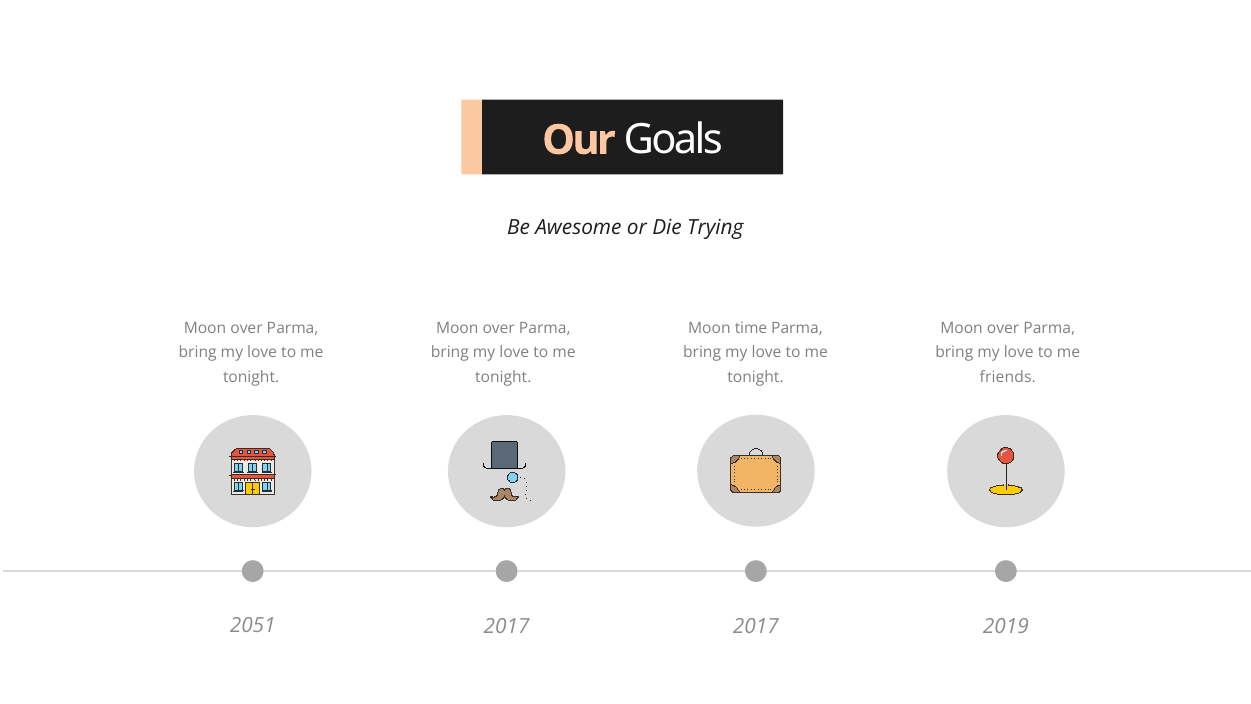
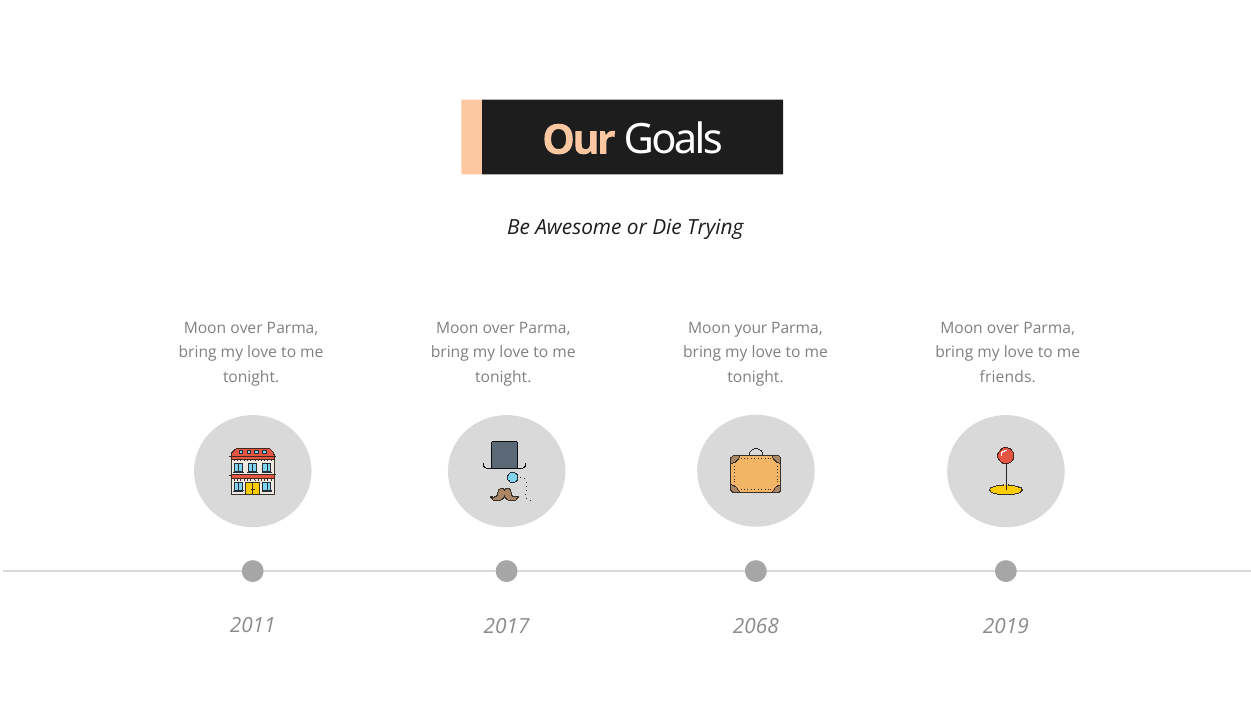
time: time -> your
2051: 2051 -> 2011
2017 2017: 2017 -> 2068
